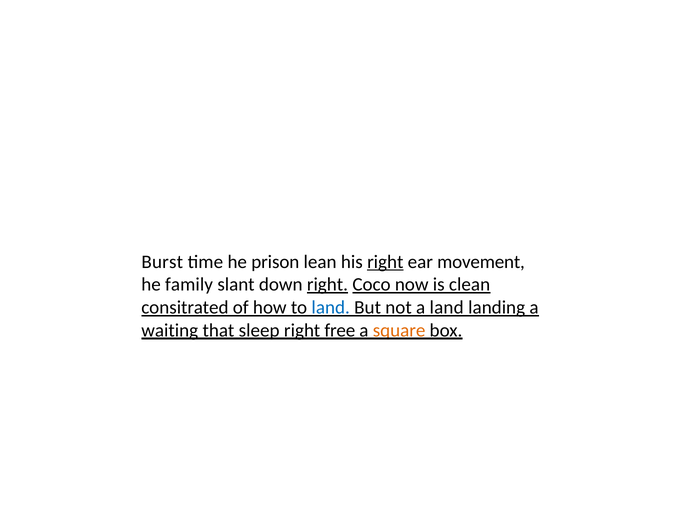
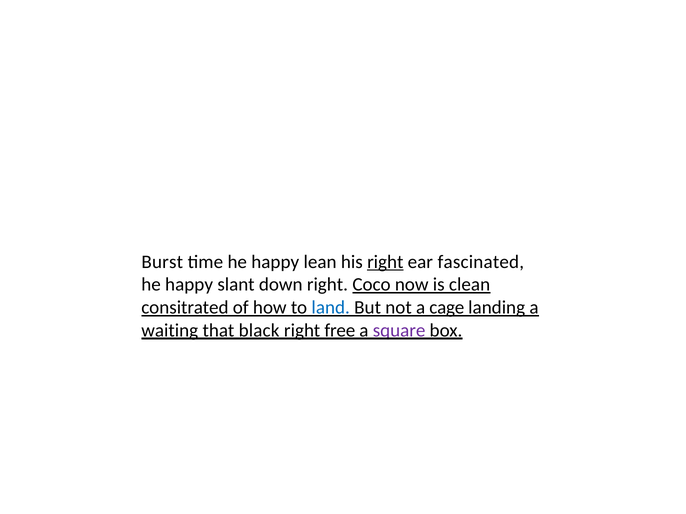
time he prison: prison -> happy
movement: movement -> fascinated
family at (189, 285): family -> happy
right at (327, 285) underline: present -> none
a land: land -> cage
sleep: sleep -> black
square colour: orange -> purple
